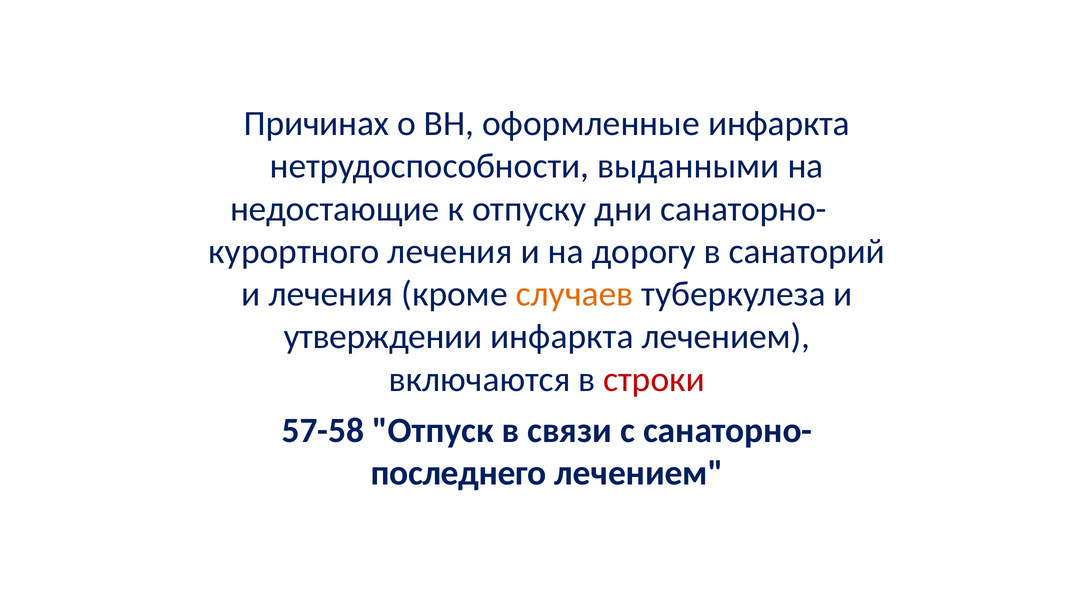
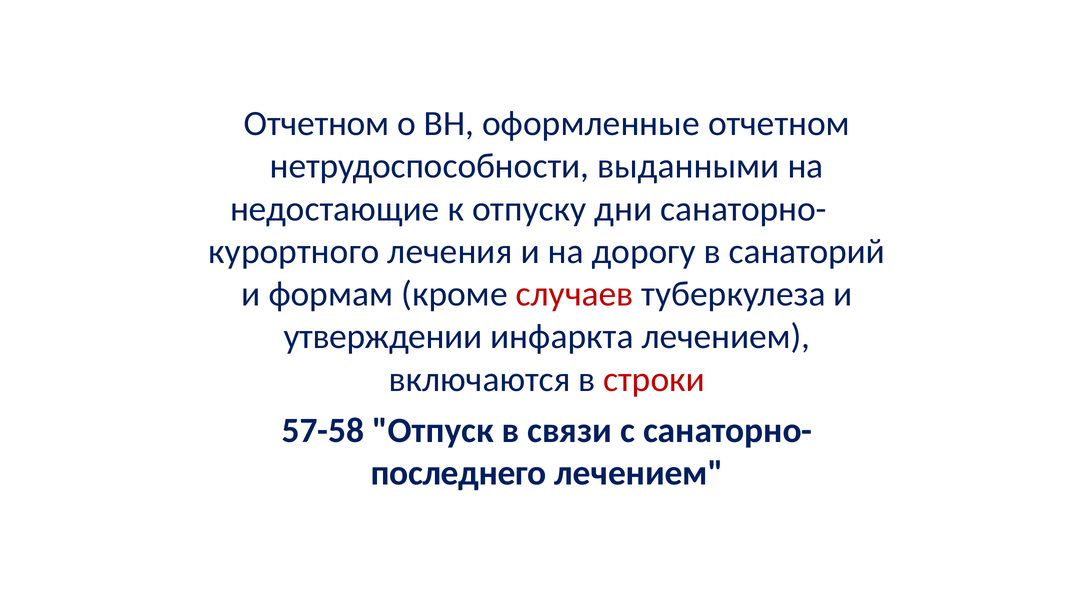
Причинах at (317, 124): Причинах -> Отчетном
оформленные инфаркта: инфаркта -> отчетном
и лечения: лечения -> формам
случаев colour: orange -> red
